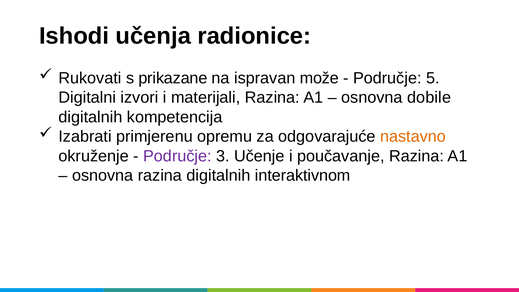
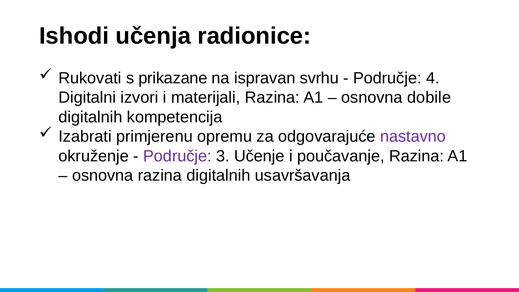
može: može -> svrhu
5: 5 -> 4
nastavno colour: orange -> purple
interaktivnom: interaktivnom -> usavršavanja
